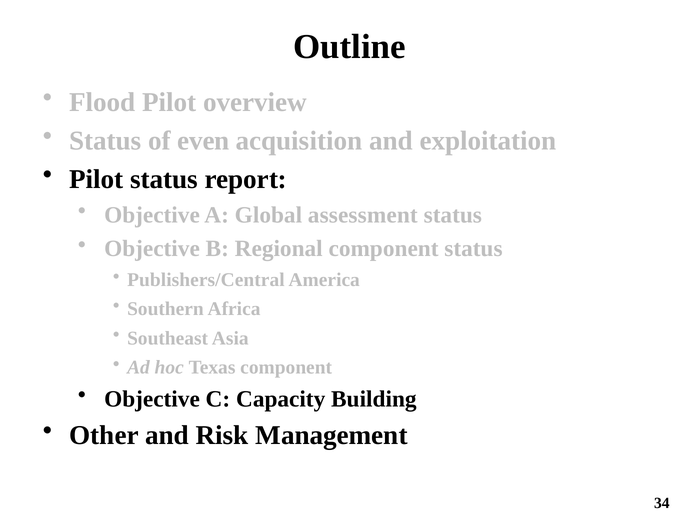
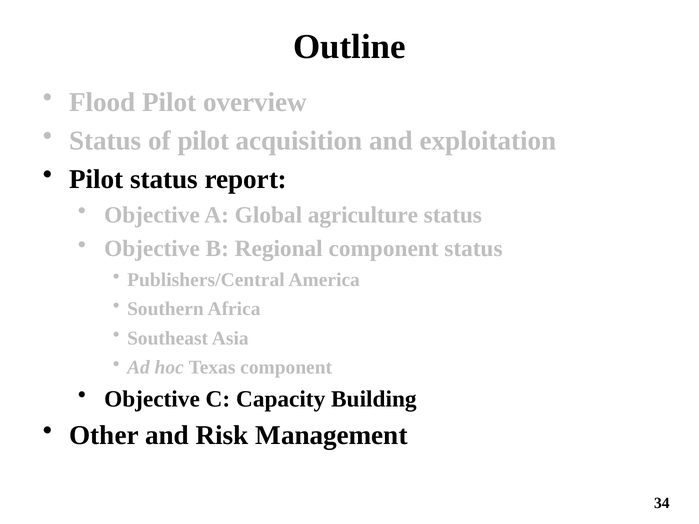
of even: even -> pilot
assessment: assessment -> agriculture
